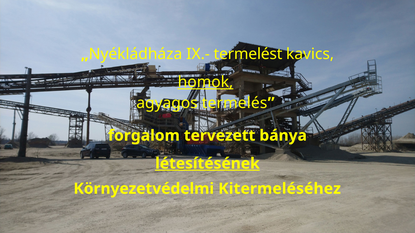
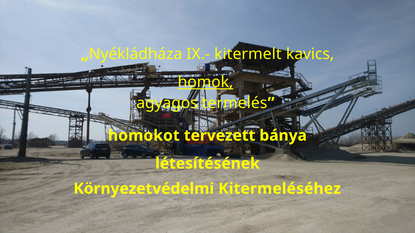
termelést: termelést -> kitermelt
forgalom: forgalom -> homokot
létesítésének underline: present -> none
